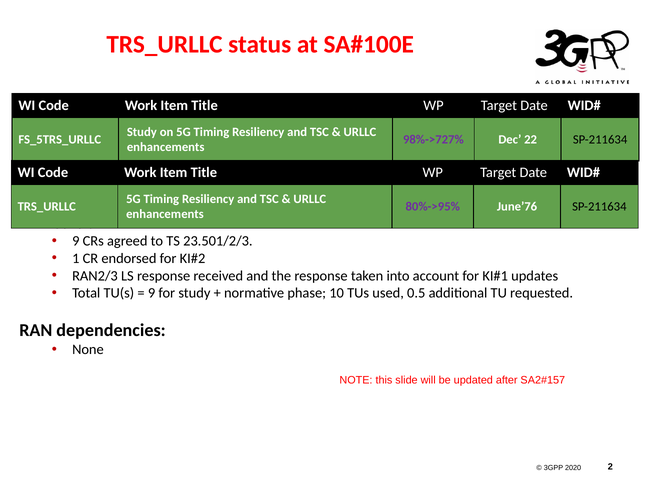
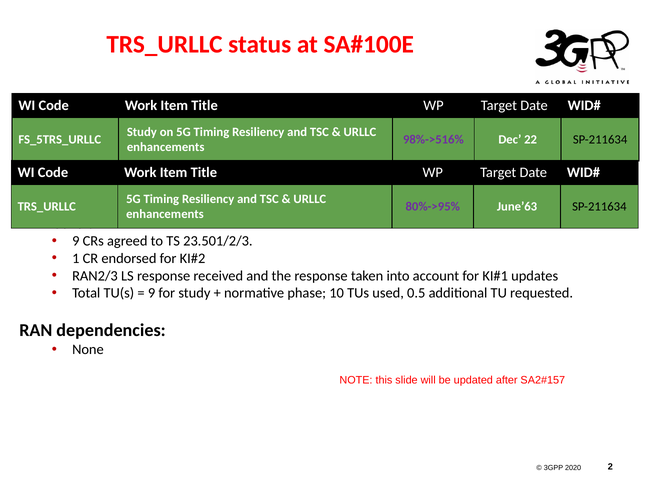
98%->727%: 98%->727% -> 98%->516%
June’76: June’76 -> June’63
